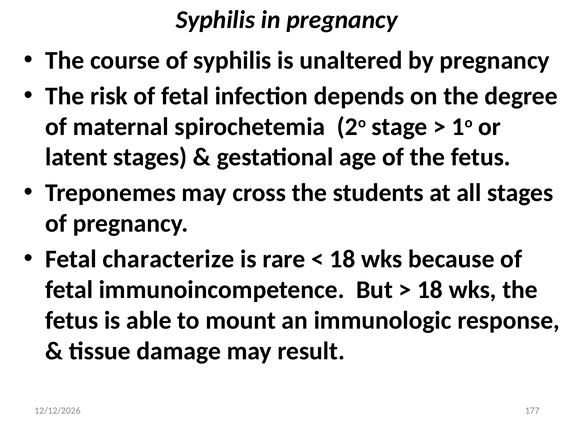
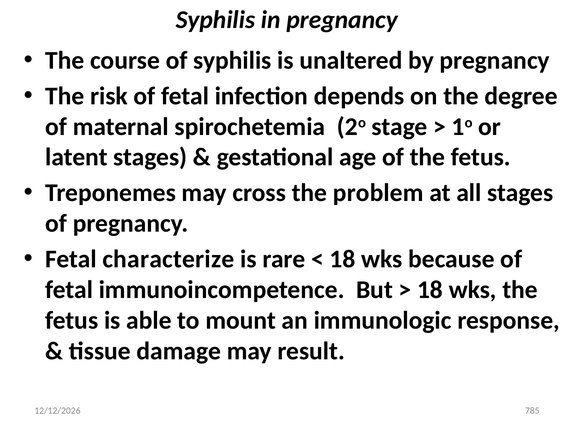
students: students -> problem
177: 177 -> 785
